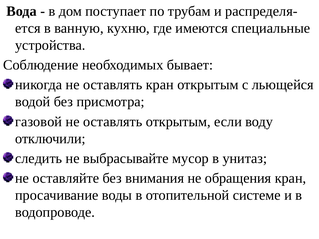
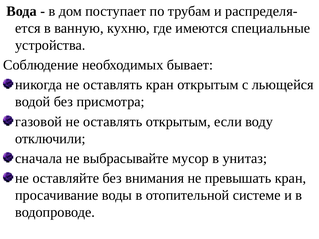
следить: следить -> сначала
обращения: обращения -> превышать
